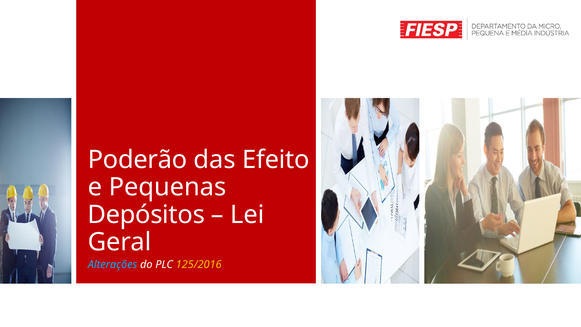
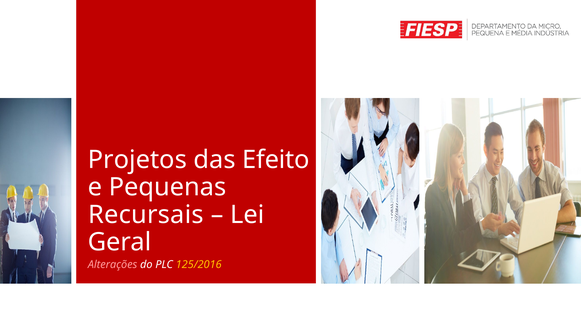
Poderão: Poderão -> Projetos
Depósitos: Depósitos -> Recursais
Alterações colour: light blue -> pink
